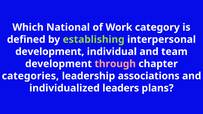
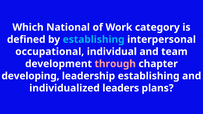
establishing at (94, 40) colour: light green -> light blue
development at (50, 52): development -> occupational
categories: categories -> developing
leadership associations: associations -> establishing
